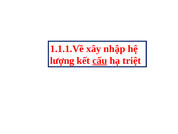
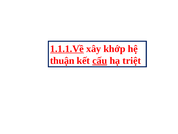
1.1.1.Về underline: none -> present
nhập: nhập -> khớp
lượng: lượng -> thuận
